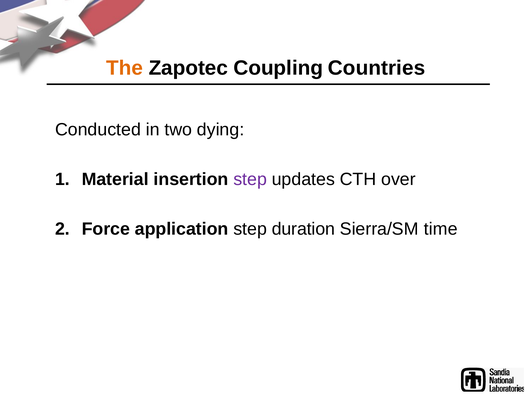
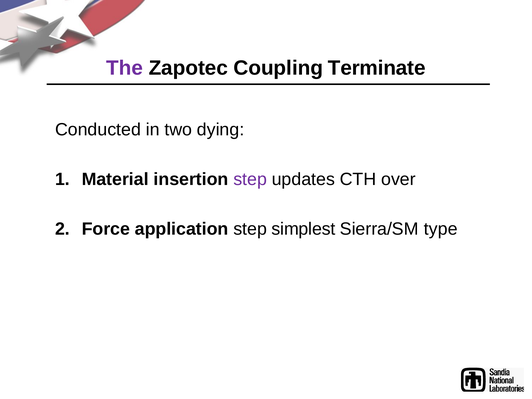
The colour: orange -> purple
Countries: Countries -> Terminate
duration: duration -> simplest
time: time -> type
